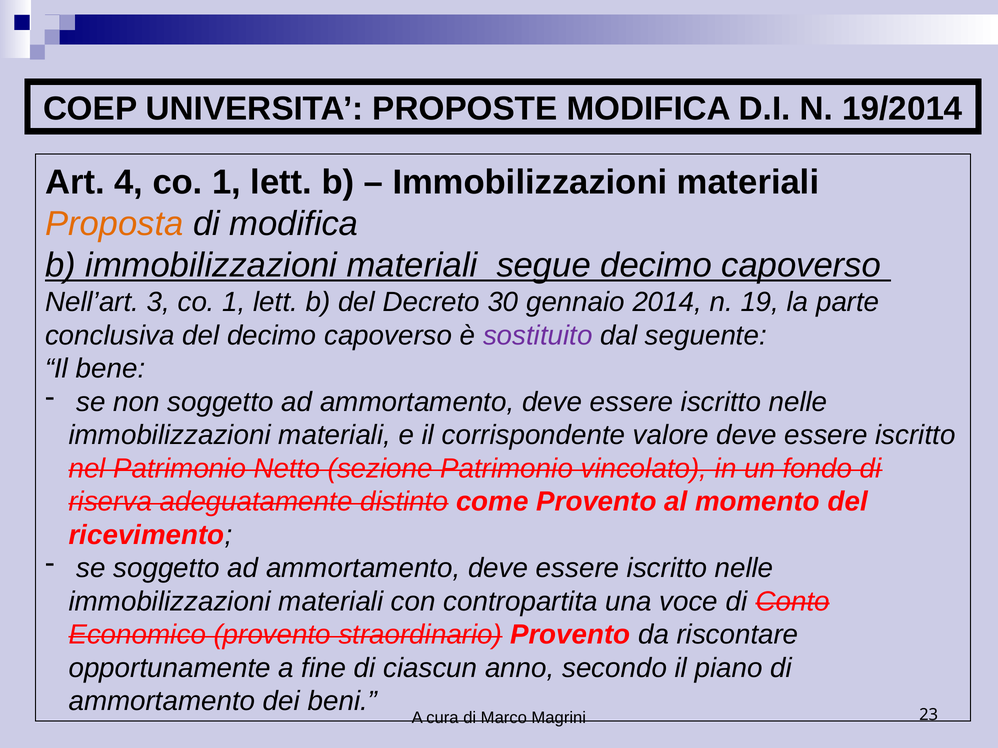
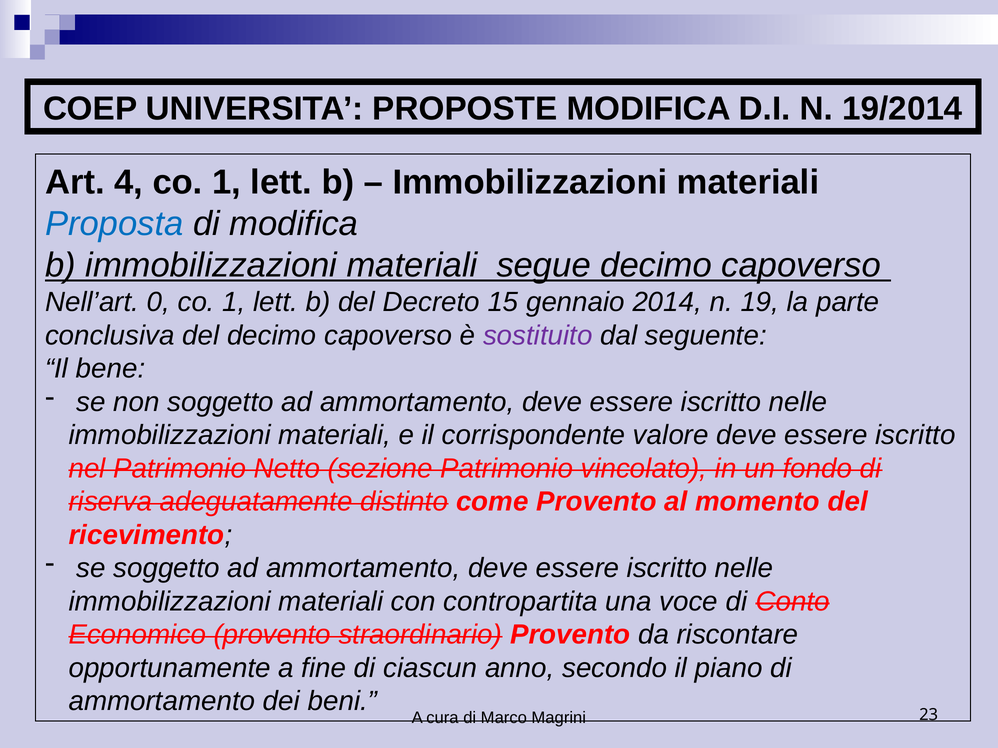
Proposta colour: orange -> blue
3: 3 -> 0
30: 30 -> 15
